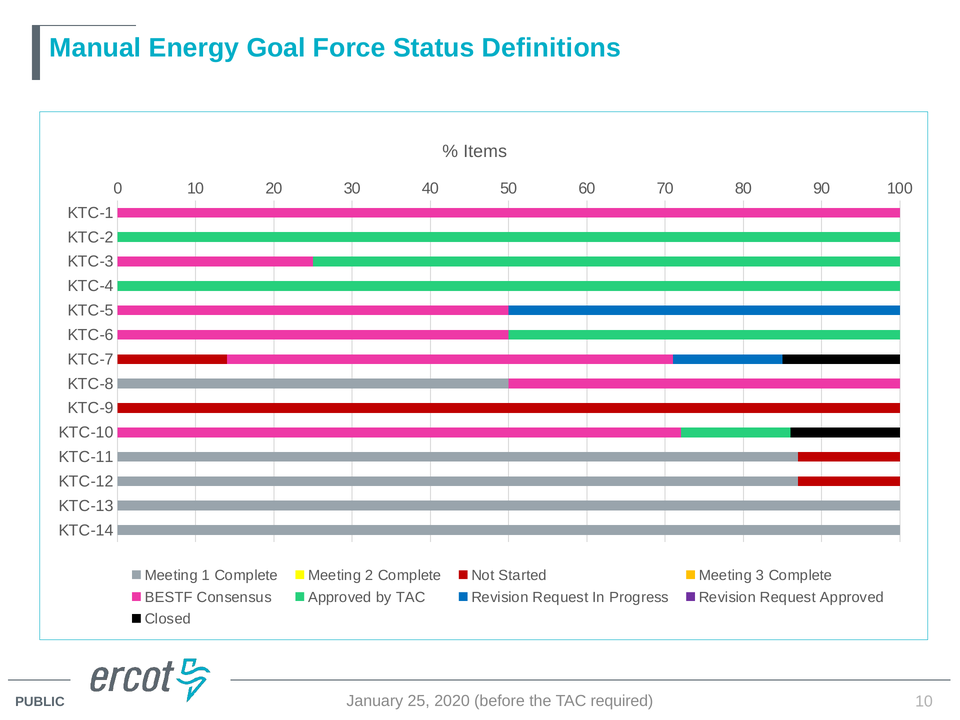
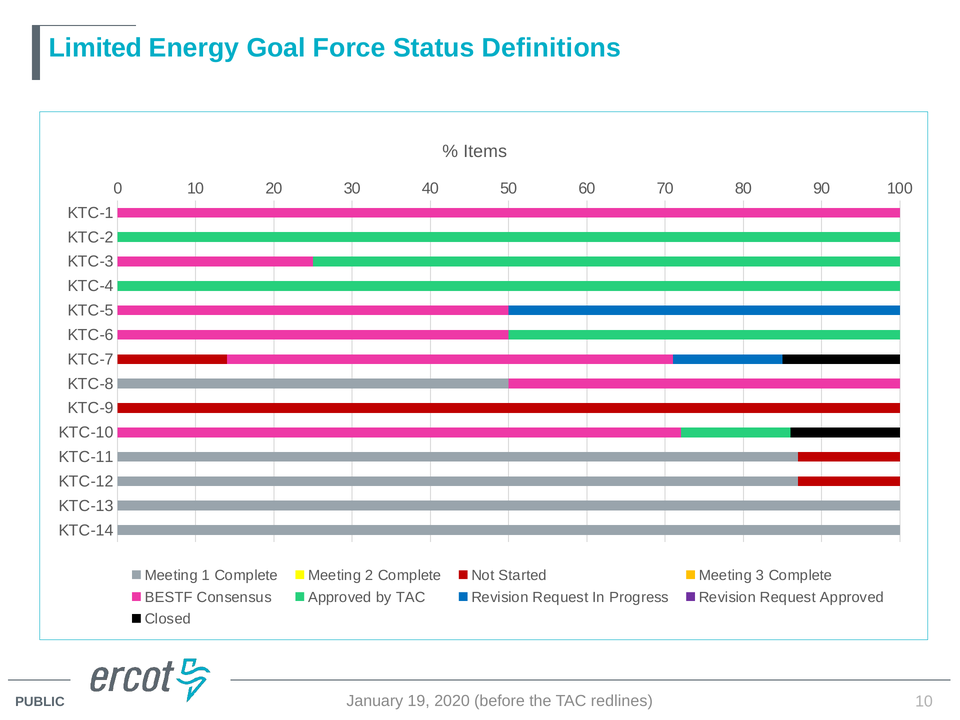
Manual: Manual -> Limited
25: 25 -> 19
required: required -> redlines
